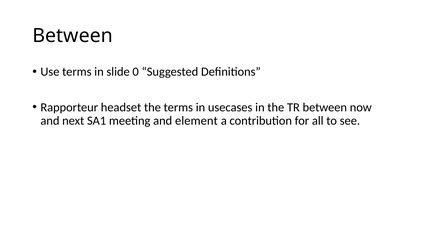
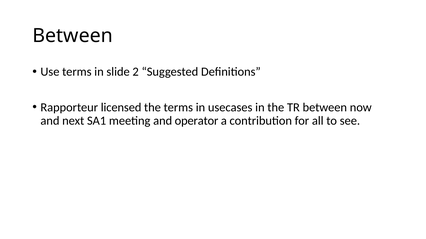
0: 0 -> 2
headset: headset -> licensed
element: element -> operator
